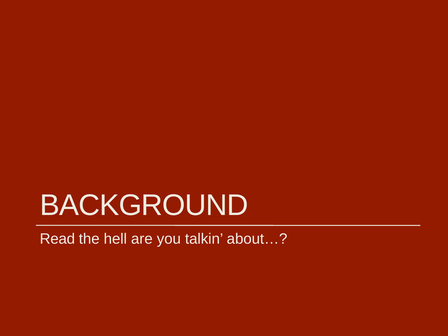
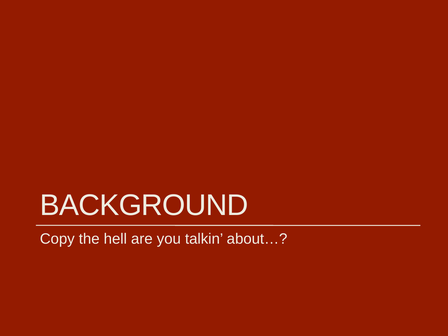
Read: Read -> Copy
